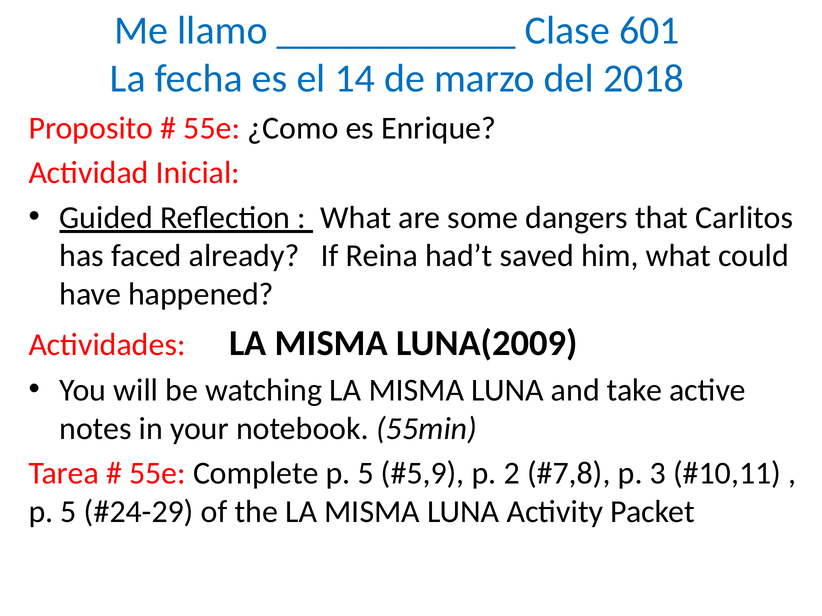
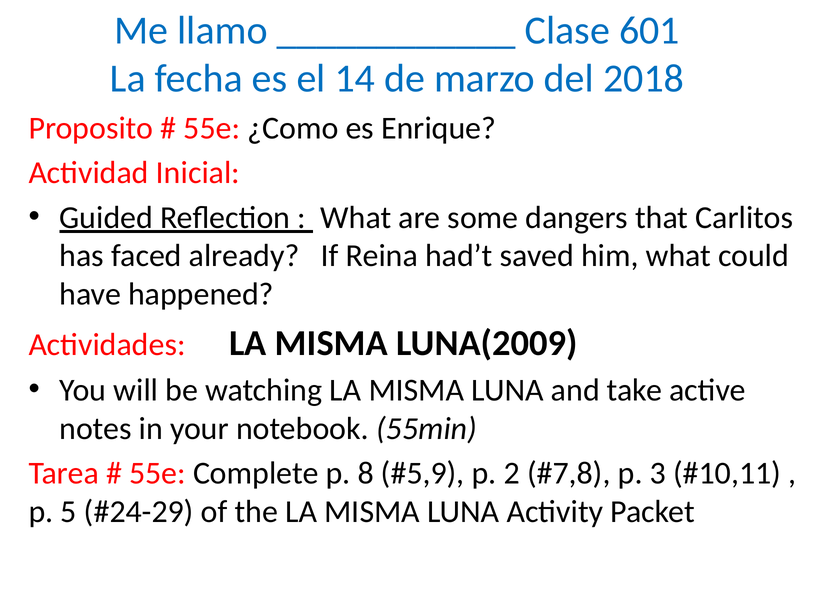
Complete p 5: 5 -> 8
